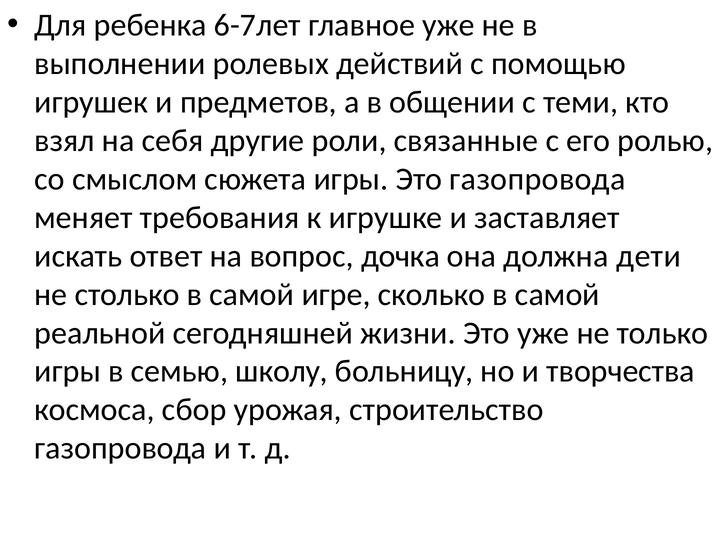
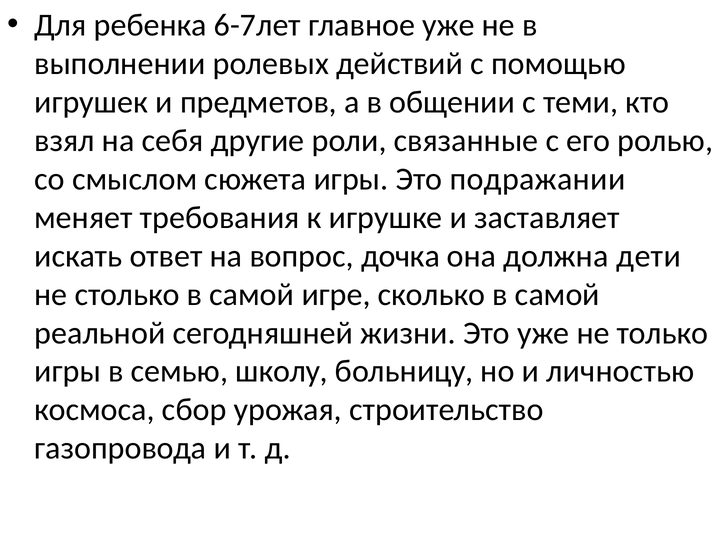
Это газопровода: газопровода -> подражании
творчества: творчества -> личностью
